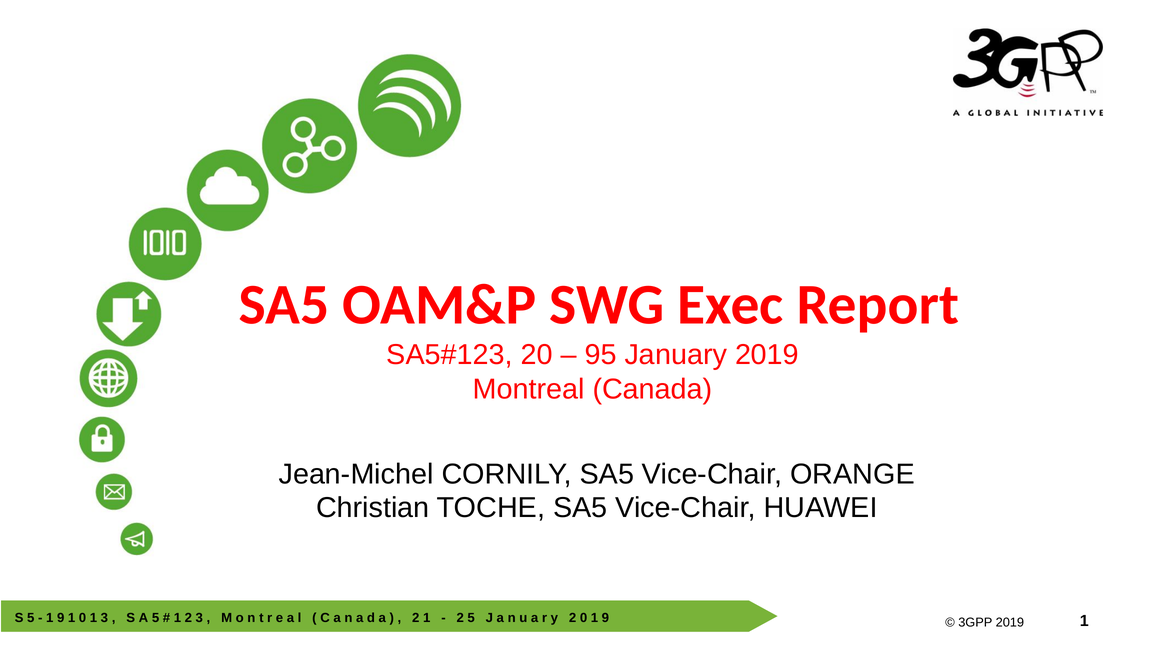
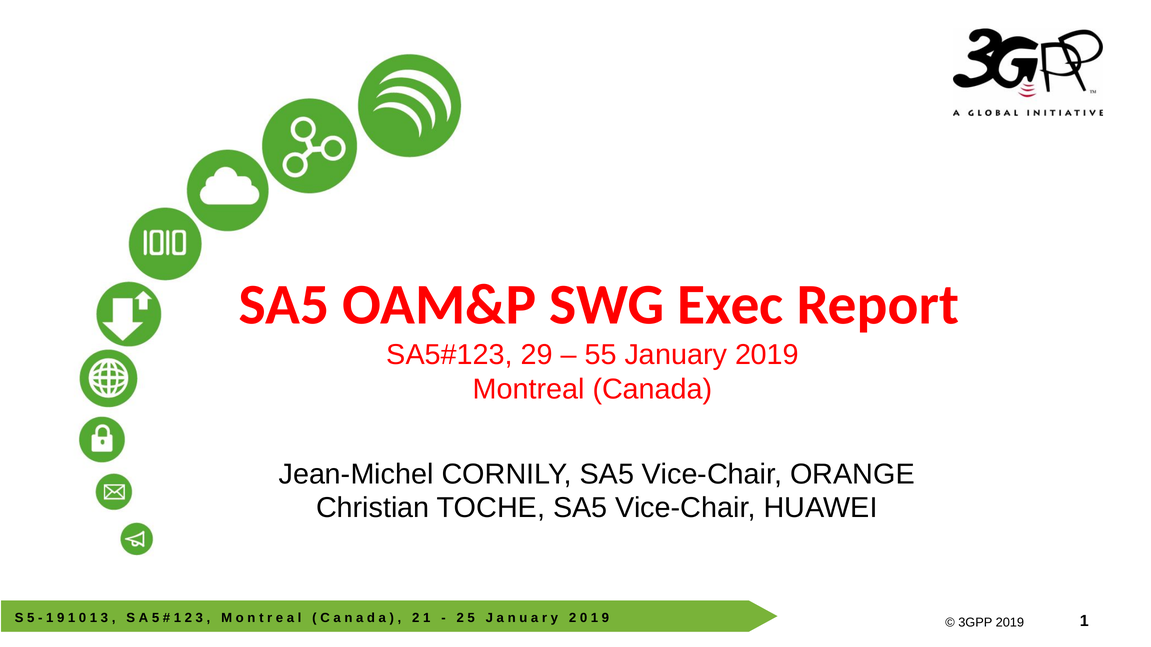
20: 20 -> 29
95: 95 -> 55
